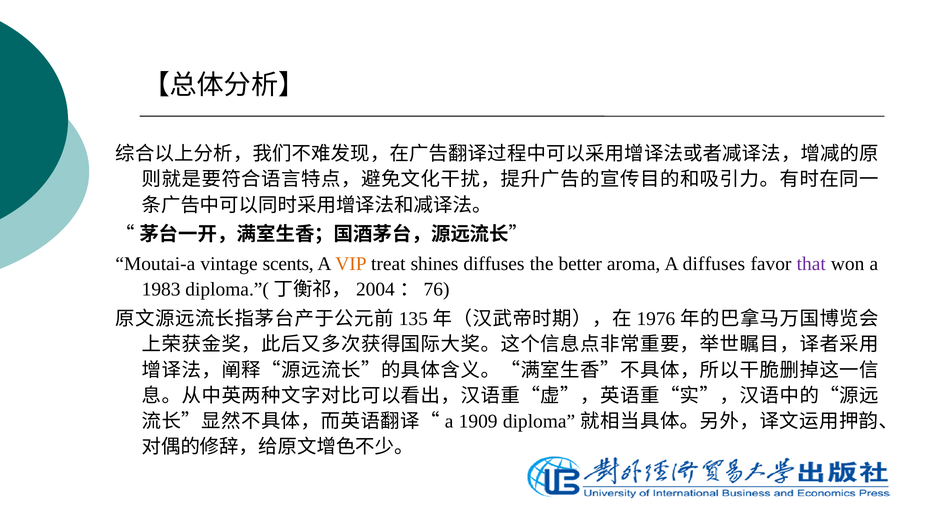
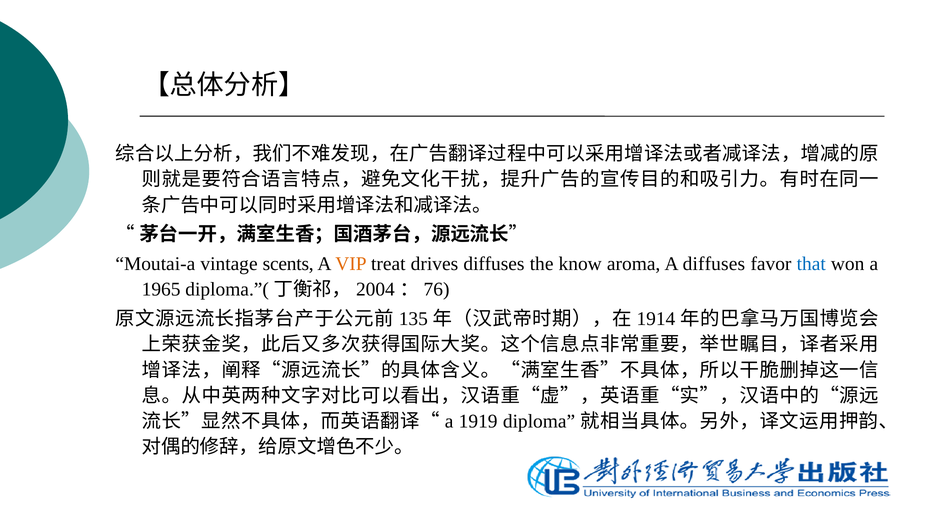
shines: shines -> drives
better: better -> know
that colour: purple -> blue
1983: 1983 -> 1965
1976: 1976 -> 1914
1909: 1909 -> 1919
